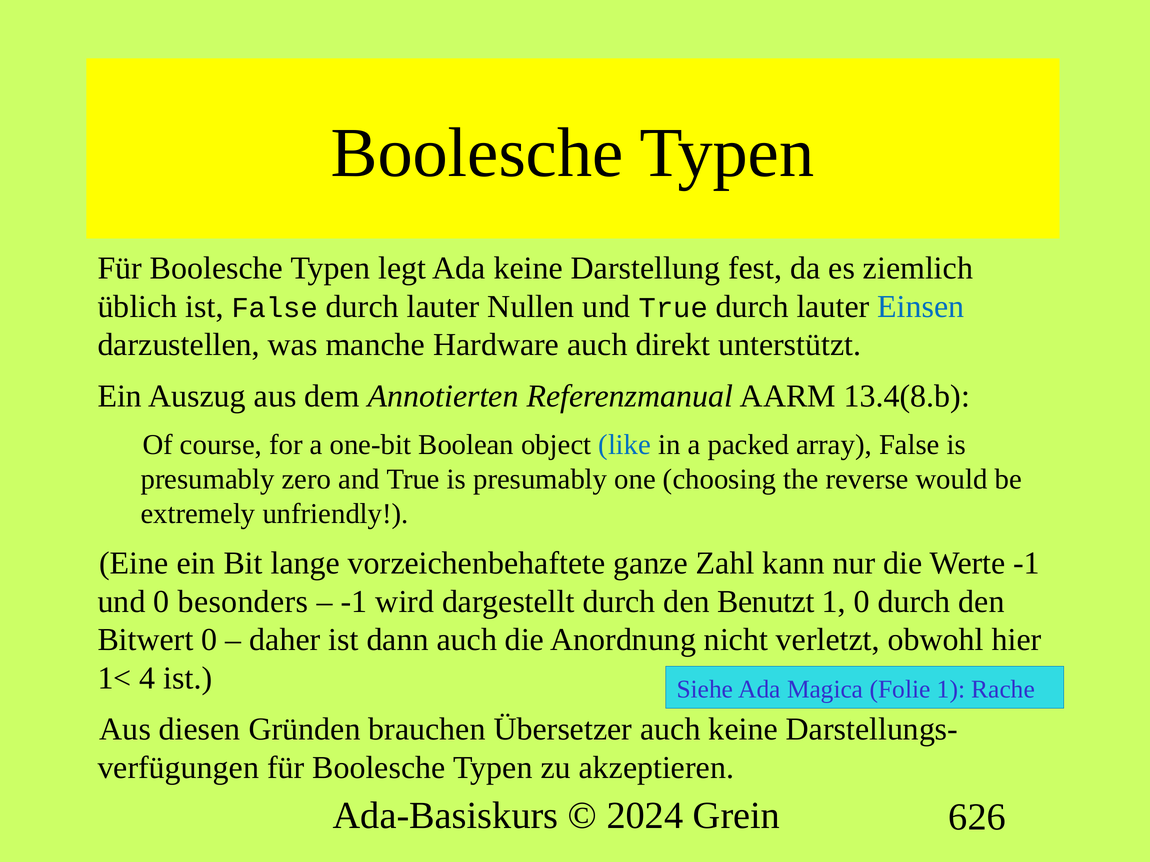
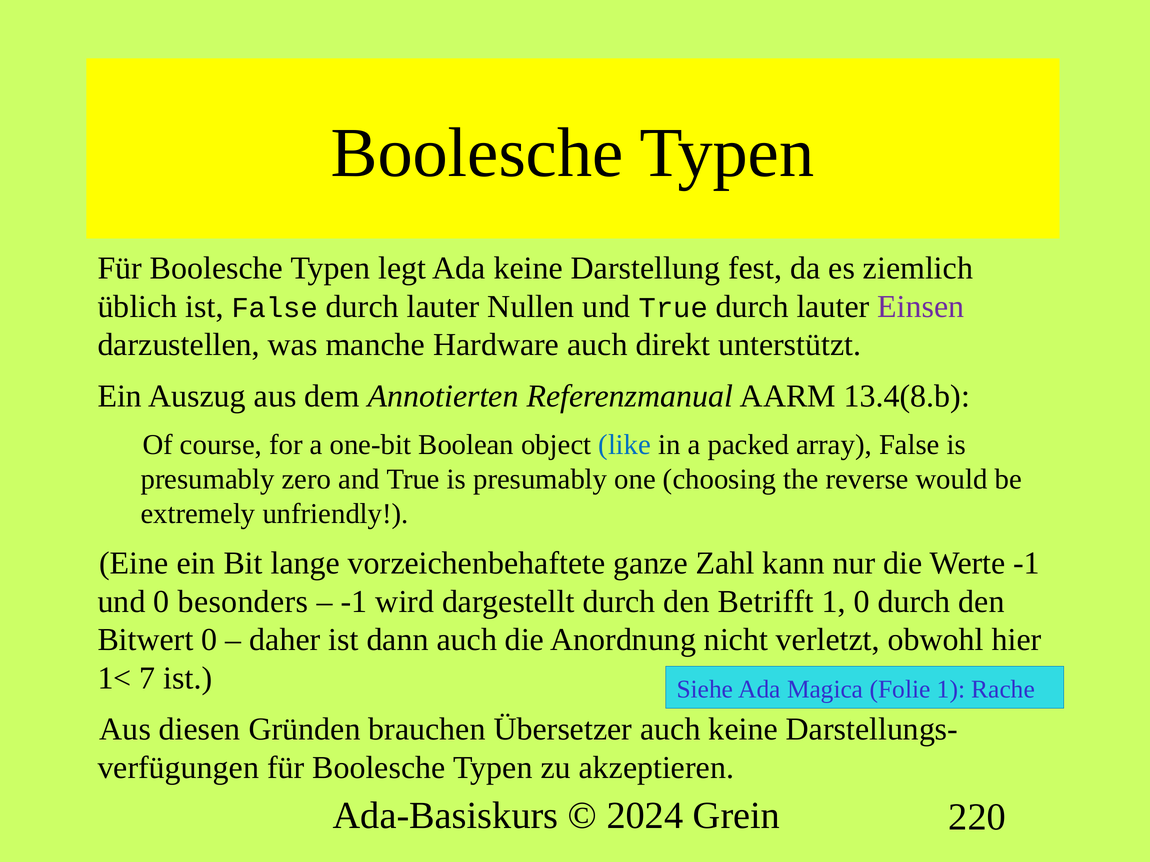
Einsen colour: blue -> purple
Benutzt: Benutzt -> Betrifft
4: 4 -> 7
626: 626 -> 220
